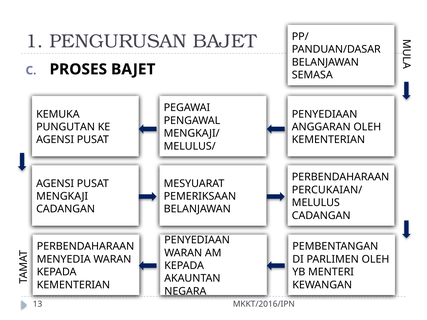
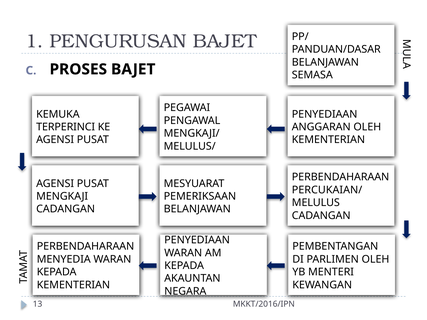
PUNGUTAN: PUNGUTAN -> TERPERINCI
